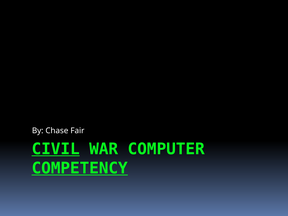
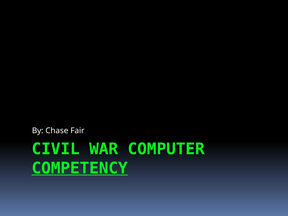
CIVIL underline: present -> none
